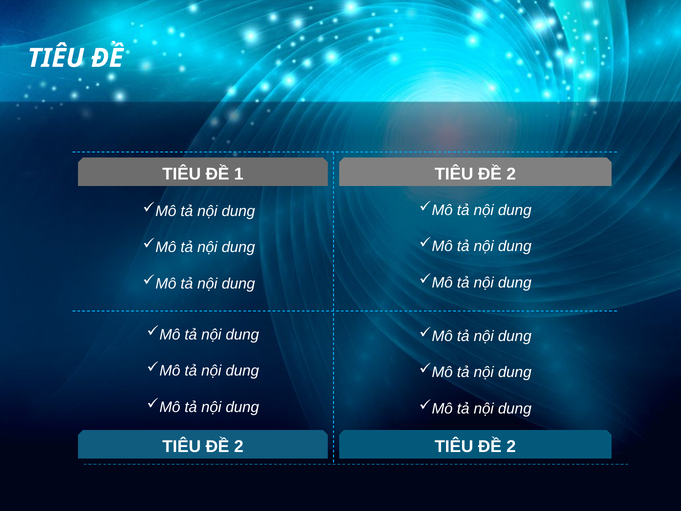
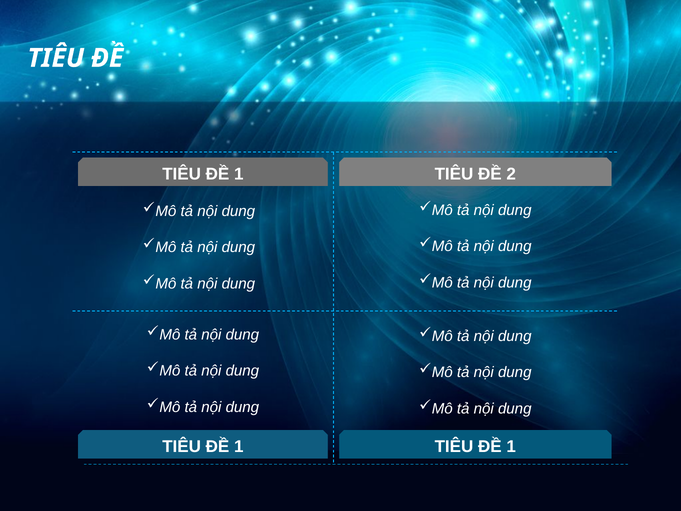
2 at (239, 446): 2 -> 1
2 at (511, 446): 2 -> 1
